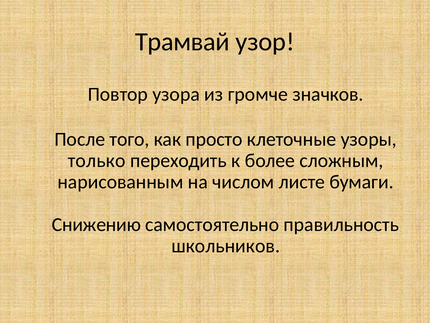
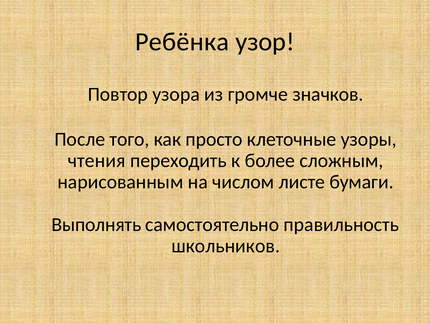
Трамвай: Трамвай -> Ребёнка
только: только -> чтения
Снижению: Снижению -> Выполнять
